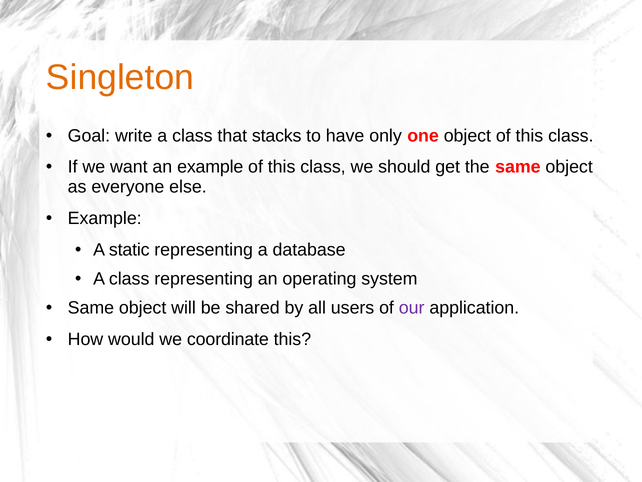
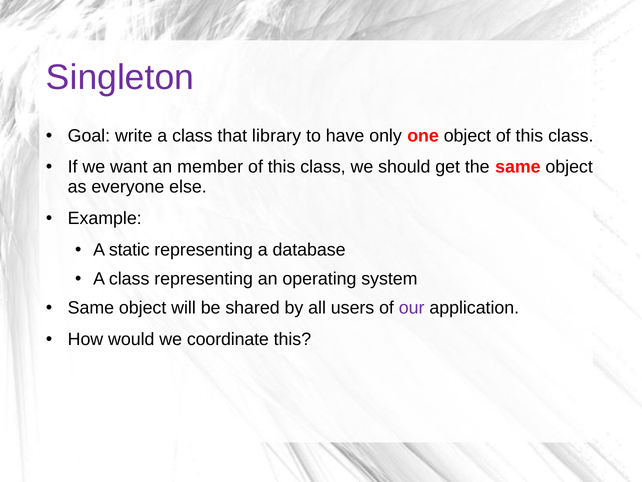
Singleton colour: orange -> purple
stacks: stacks -> library
an example: example -> member
